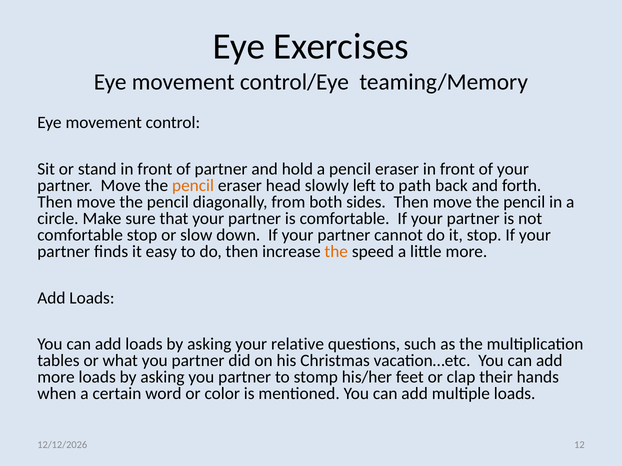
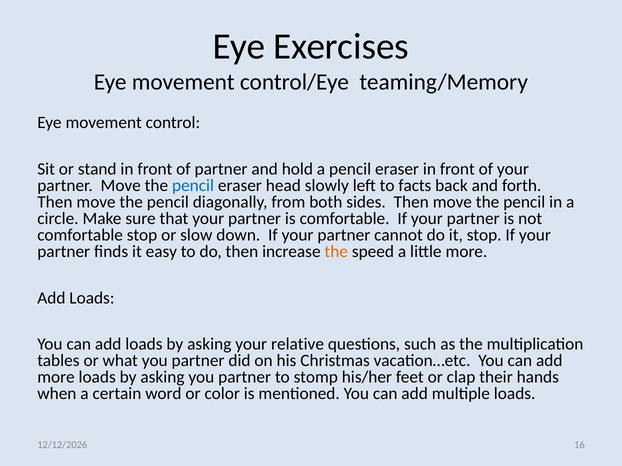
pencil at (193, 186) colour: orange -> blue
path: path -> facts
12: 12 -> 16
